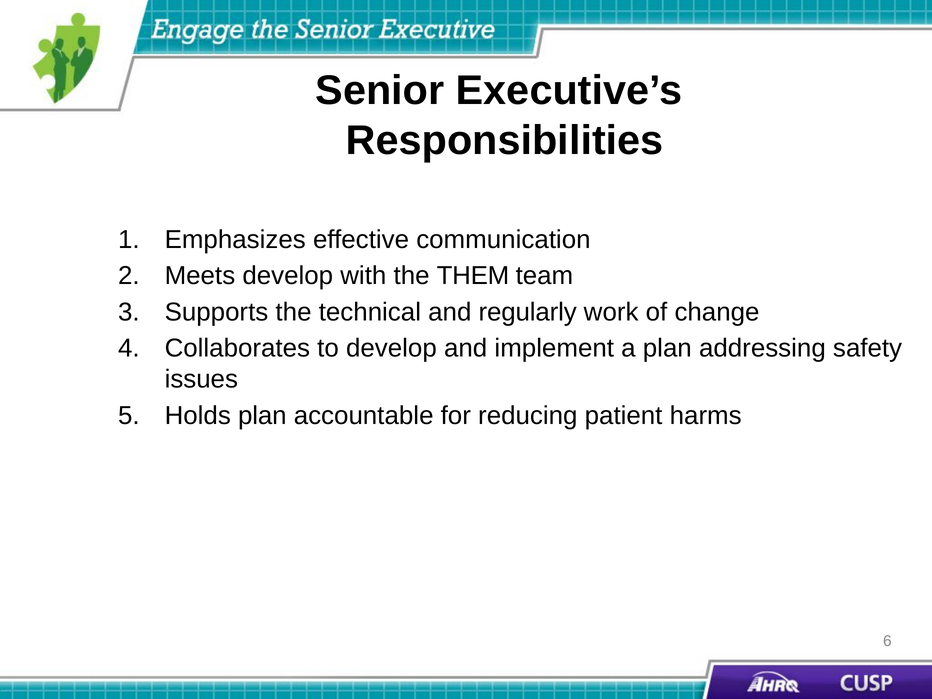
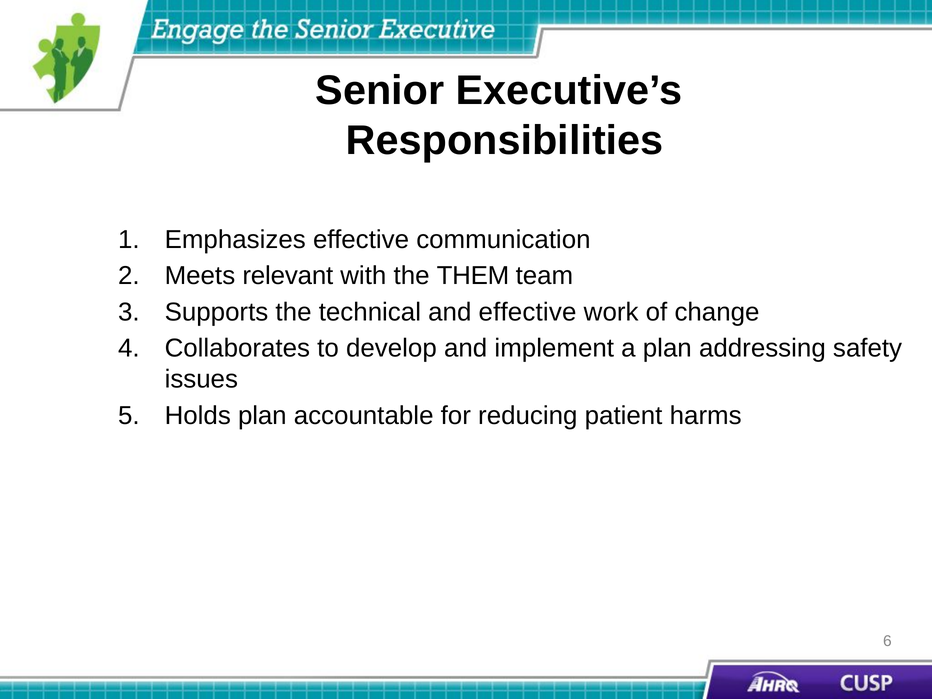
Meets develop: develop -> relevant
and regularly: regularly -> effective
